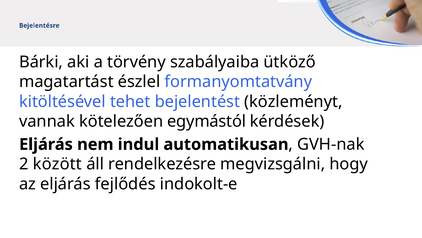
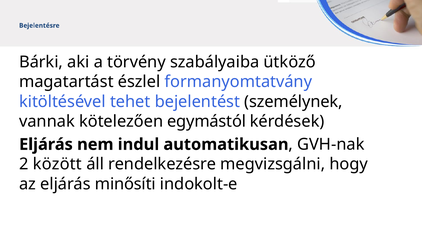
közleményt: közleményt -> személynek
fejlődés: fejlődés -> minősíti
